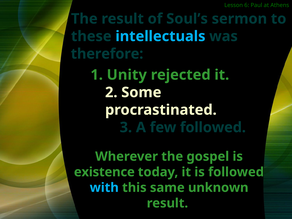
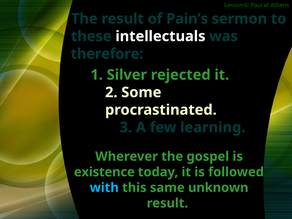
Soul’s: Soul’s -> Pain’s
intellectuals colour: light blue -> white
Unity: Unity -> Silver
few followed: followed -> learning
